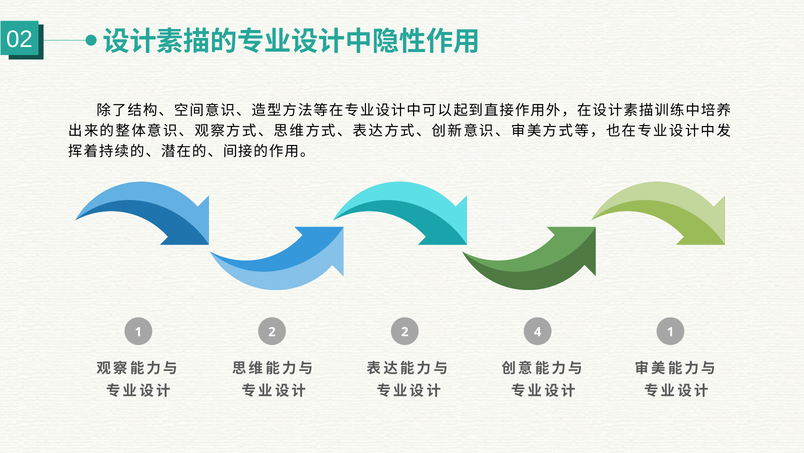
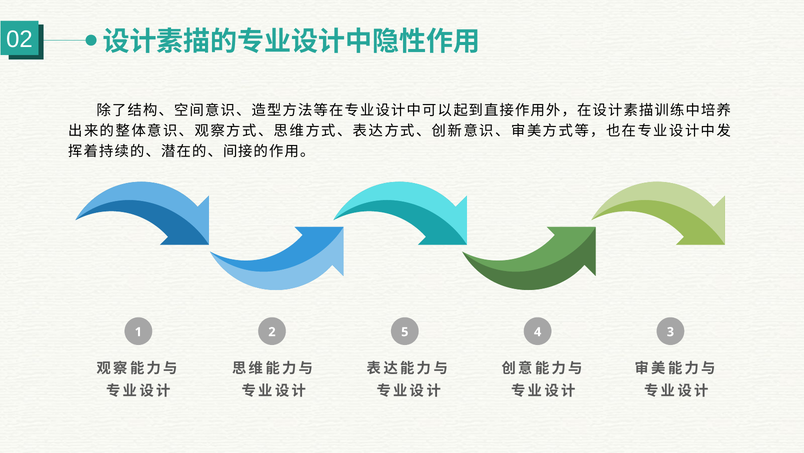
2 2: 2 -> 5
4 1: 1 -> 3
